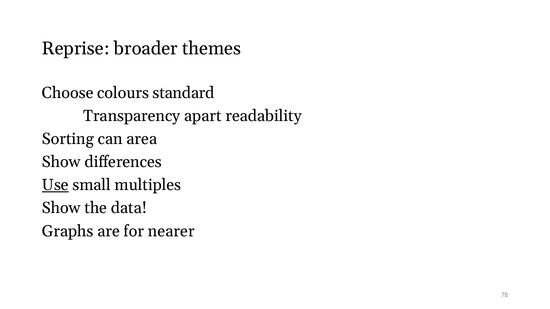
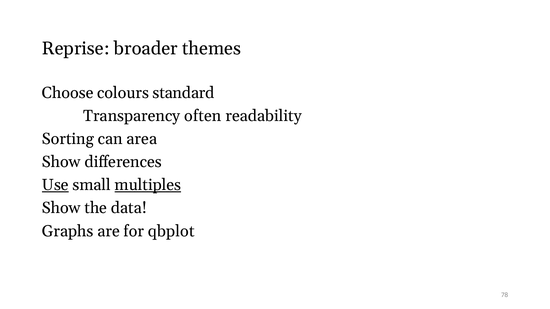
apart: apart -> often
multiples underline: none -> present
nearer: nearer -> qbplot
